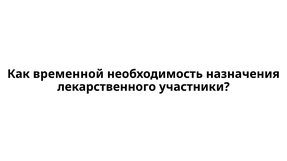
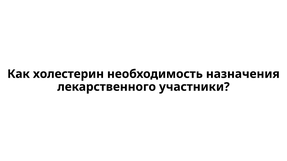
временной: временной -> холестерин
